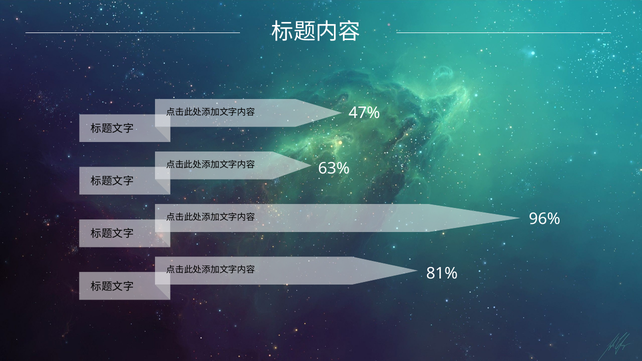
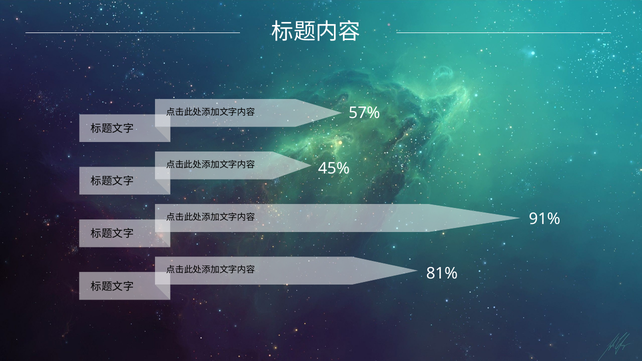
47%: 47% -> 57%
63%: 63% -> 45%
96%: 96% -> 91%
